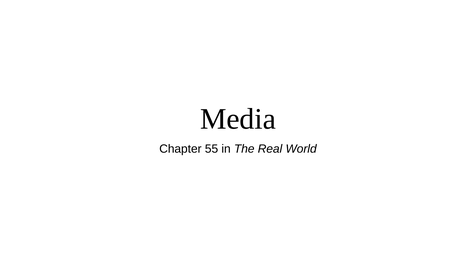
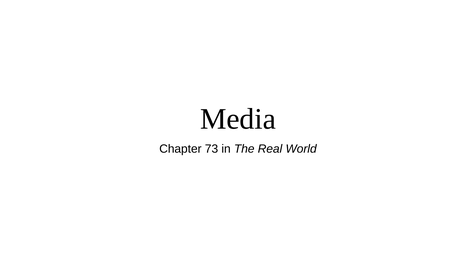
55: 55 -> 73
